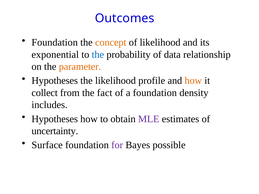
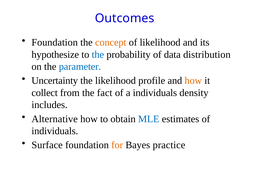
exponential: exponential -> hypothesize
relationship: relationship -> distribution
parameter colour: orange -> blue
Hypotheses at (55, 81): Hypotheses -> Uncertainty
a foundation: foundation -> individuals
Hypotheses at (55, 119): Hypotheses -> Alternative
MLE colour: purple -> blue
uncertainty at (55, 131): uncertainty -> individuals
for colour: purple -> orange
possible: possible -> practice
